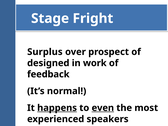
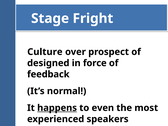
Surplus: Surplus -> Culture
work: work -> force
even underline: present -> none
